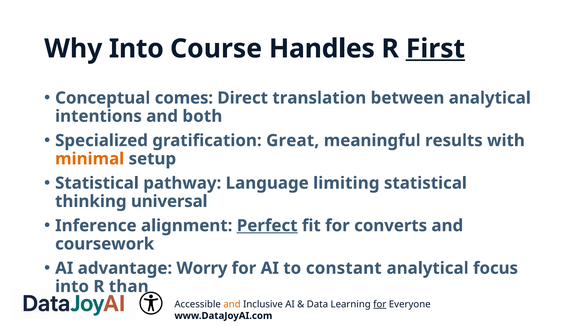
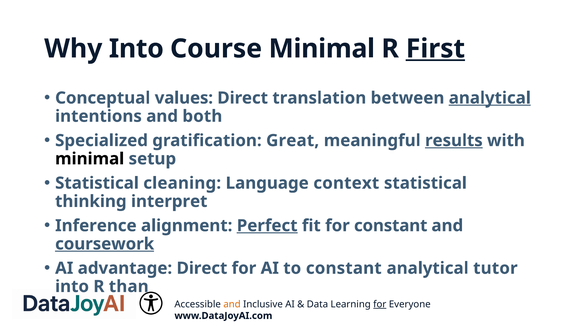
Course Handles: Handles -> Minimal
comes: comes -> values
analytical at (490, 98) underline: none -> present
results underline: none -> present
minimal at (90, 159) colour: orange -> black
pathway: pathway -> cleaning
limiting: limiting -> context
universal: universal -> interpret
for converts: converts -> constant
coursework underline: none -> present
advantage Worry: Worry -> Direct
focus: focus -> tutor
